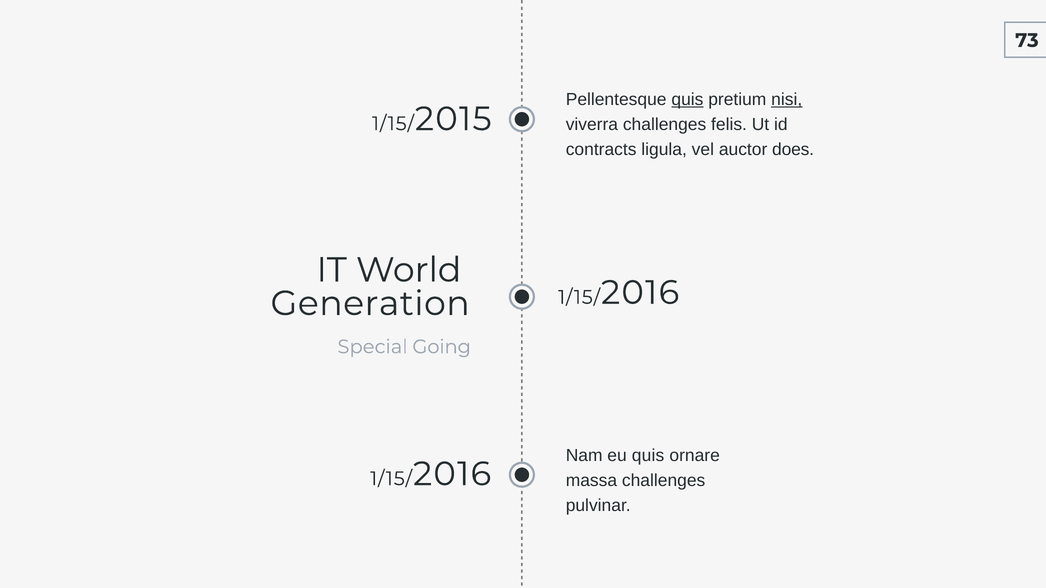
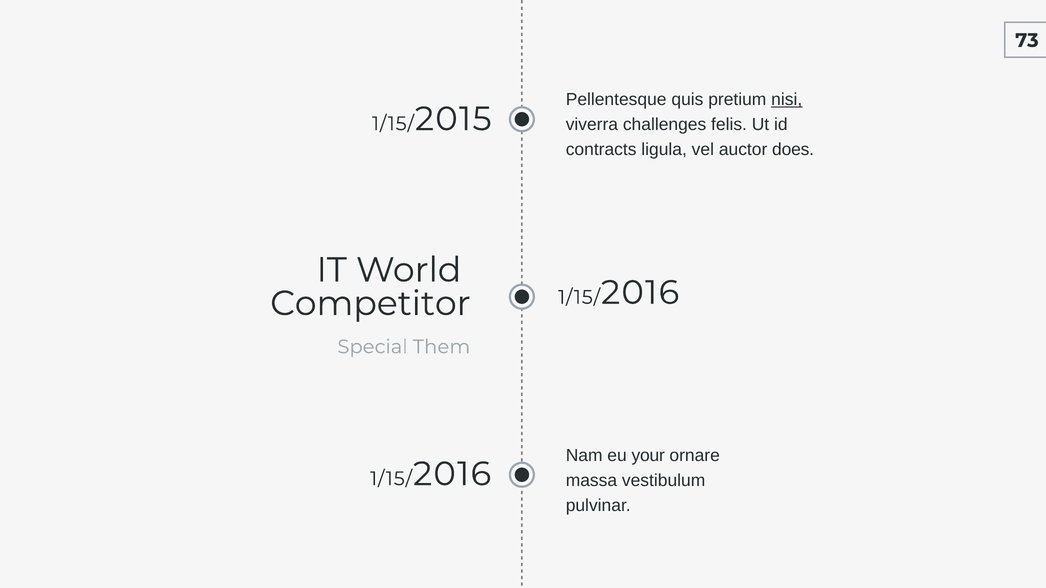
quis at (687, 99) underline: present -> none
Generation: Generation -> Competitor
Going: Going -> Them
eu quis: quis -> your
massa challenges: challenges -> vestibulum
